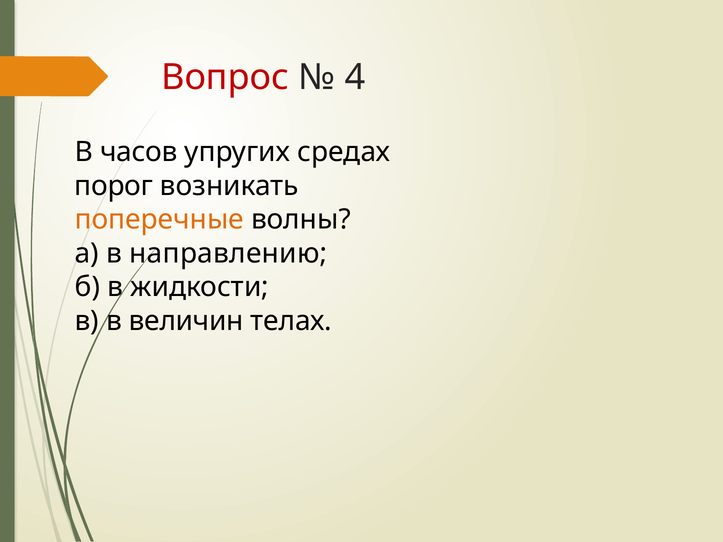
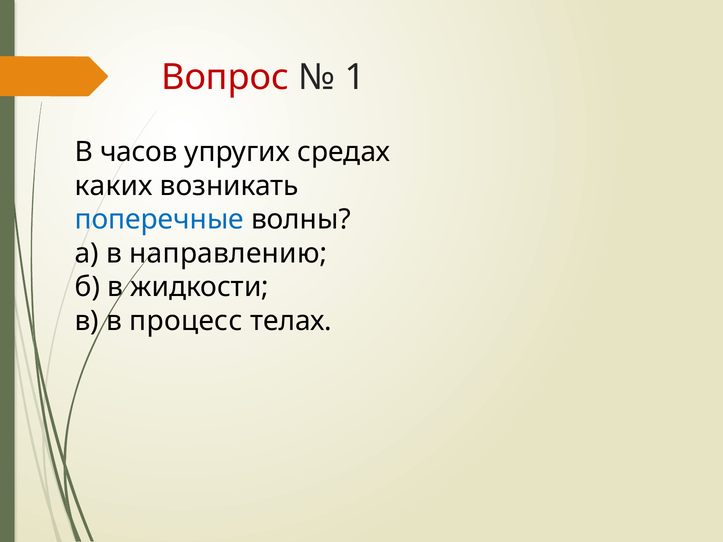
4: 4 -> 1
порог: порог -> каких
поперечные colour: orange -> blue
величин: величин -> процесс
